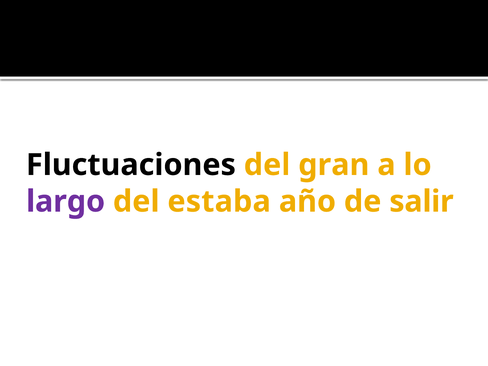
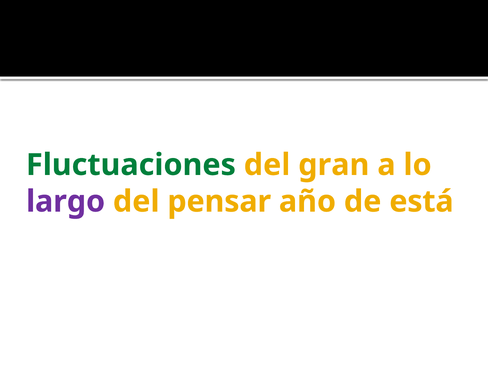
Fluctuaciones colour: black -> green
estaba: estaba -> pensar
salir: salir -> está
